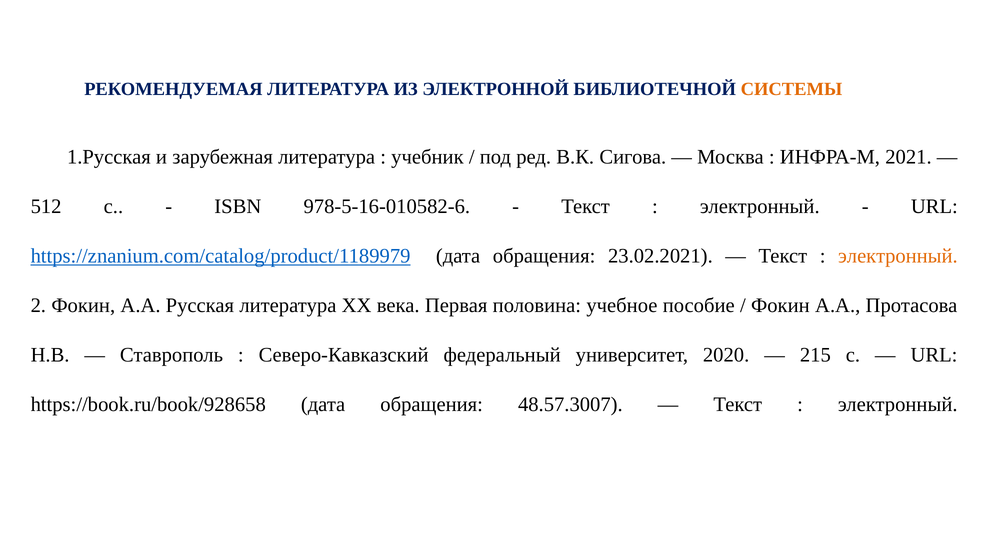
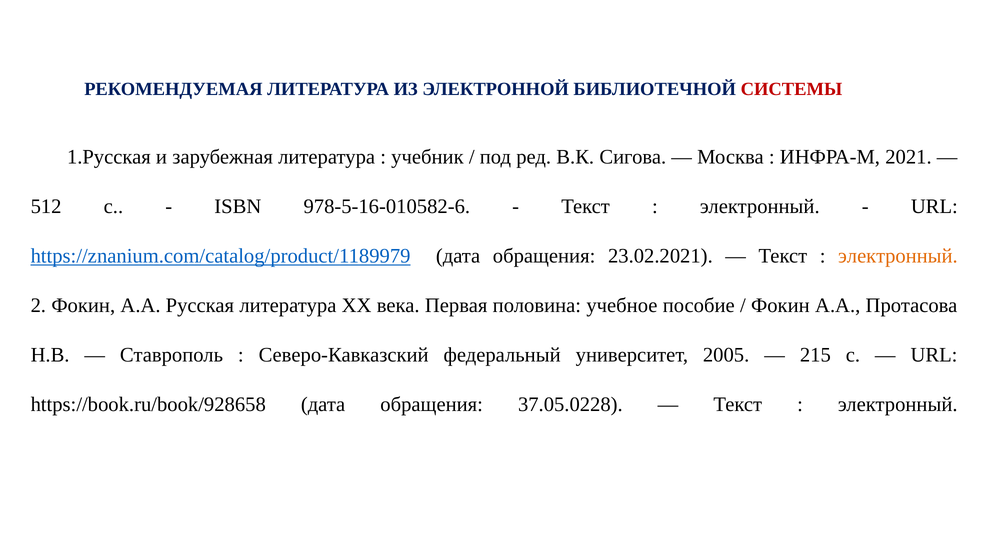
СИСТЕМЫ colour: orange -> red
2020: 2020 -> 2005
48.57.3007: 48.57.3007 -> 37.05.0228
